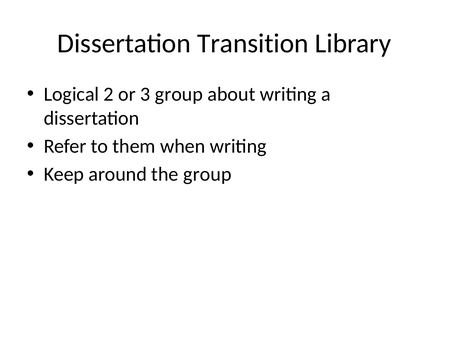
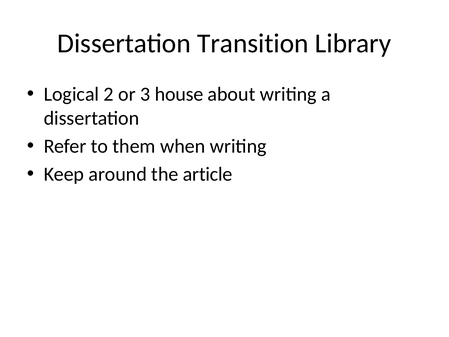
3 group: group -> house
the group: group -> article
